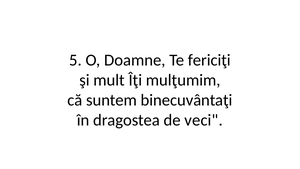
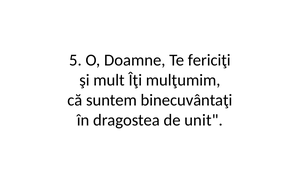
veci: veci -> unit
